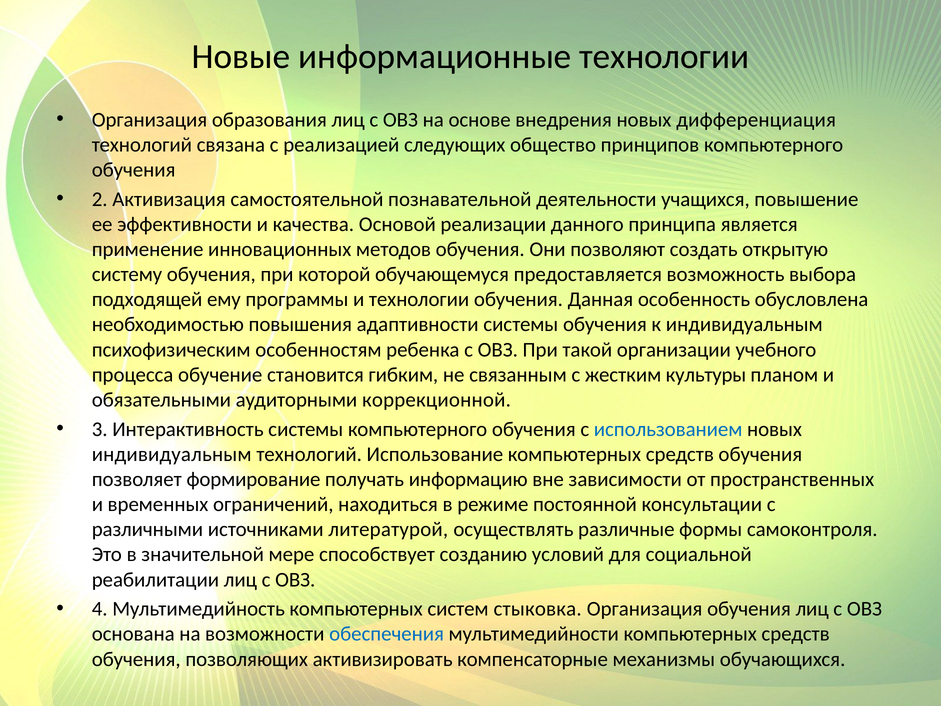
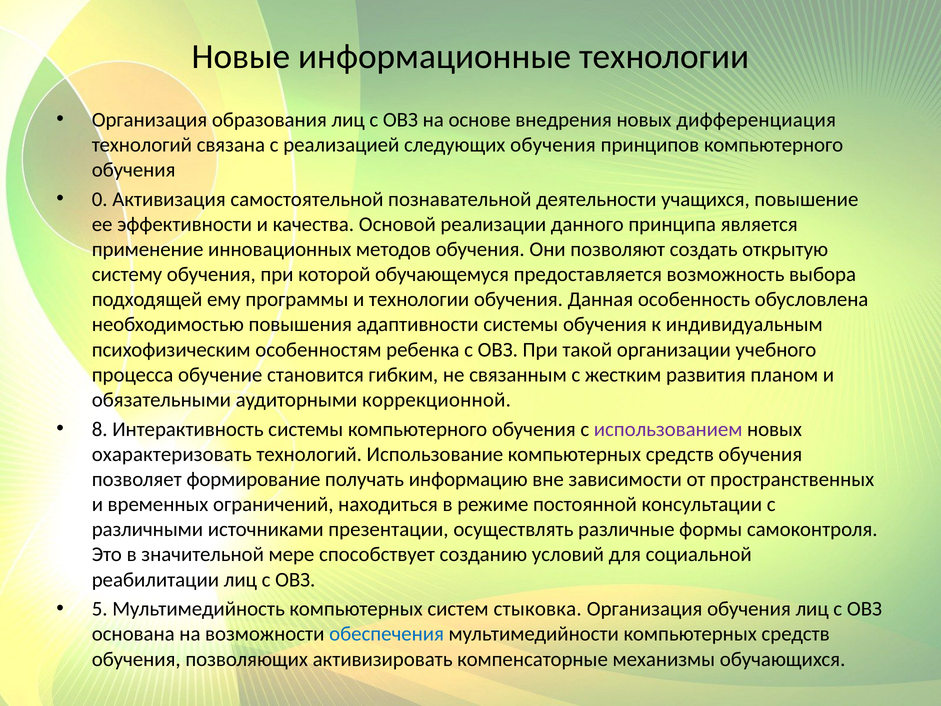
следующих общество: общество -> обучения
2: 2 -> 0
культуры: культуры -> развития
3: 3 -> 8
использованием colour: blue -> purple
индивидуальным at (172, 454): индивидуальным -> охарактеризовать
литературой: литературой -> презентации
4: 4 -> 5
